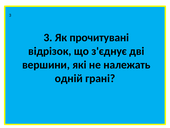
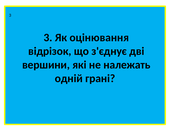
прочитувані: прочитувані -> оцінювання
